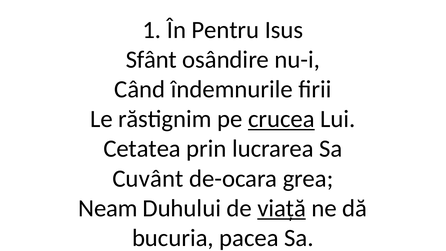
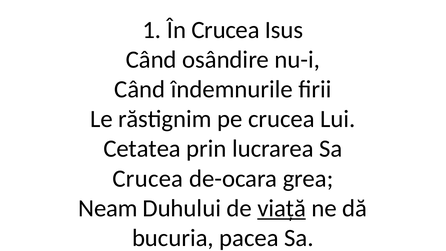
În Pentru: Pentru -> Crucea
Sfânt at (151, 60): Sfânt -> Când
crucea at (281, 119) underline: present -> none
Cuvânt at (148, 178): Cuvânt -> Crucea
